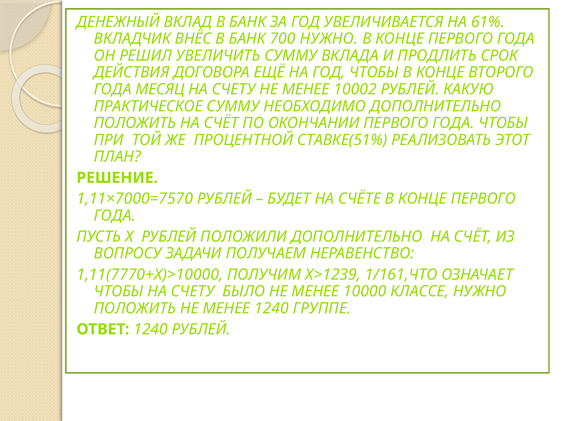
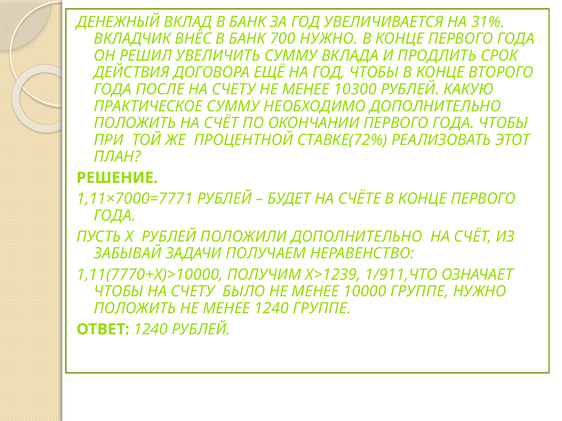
61%: 61% -> 31%
МЕСЯЦ: МЕСЯЦ -> ПОСЛЕ
10002: 10002 -> 10300
СТАВКЕ(51%: СТАВКЕ(51% -> СТАВКЕ(72%
1,11×7000=7570: 1,11×7000=7570 -> 1,11×7000=7771
ВОПРОСУ: ВОПРОСУ -> ЗАБЫВАЙ
1/161,ЧТО: 1/161,ЧТО -> 1/911,ЧТО
10000 КЛАССЕ: КЛАССЕ -> ГРУППЕ
